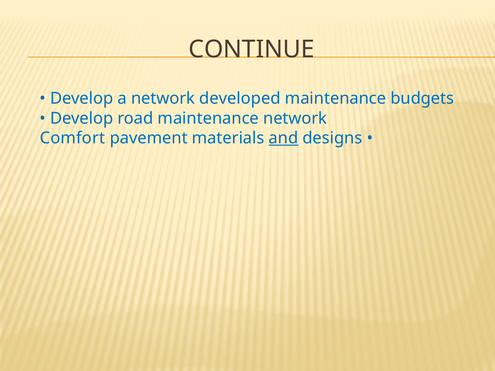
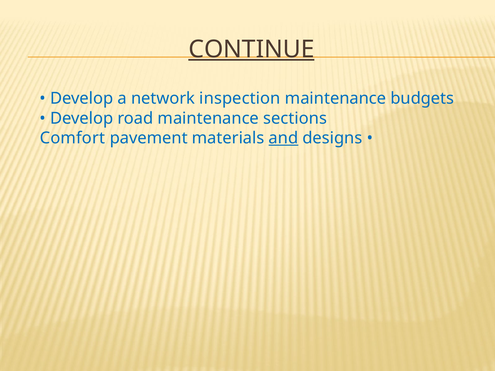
CONTINUE underline: none -> present
developed: developed -> inspection
maintenance network: network -> sections
